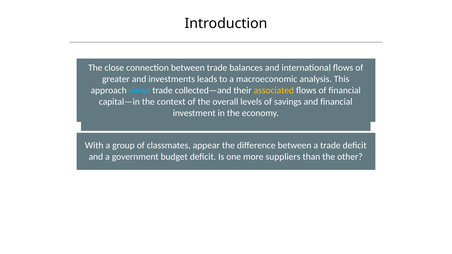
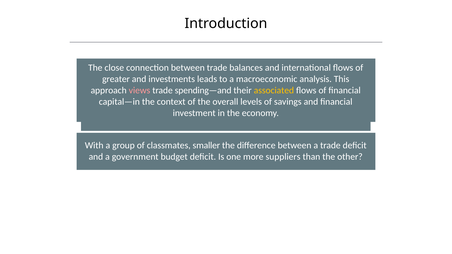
views colour: light blue -> pink
collected—and: collected—and -> spending—and
appear: appear -> smaller
